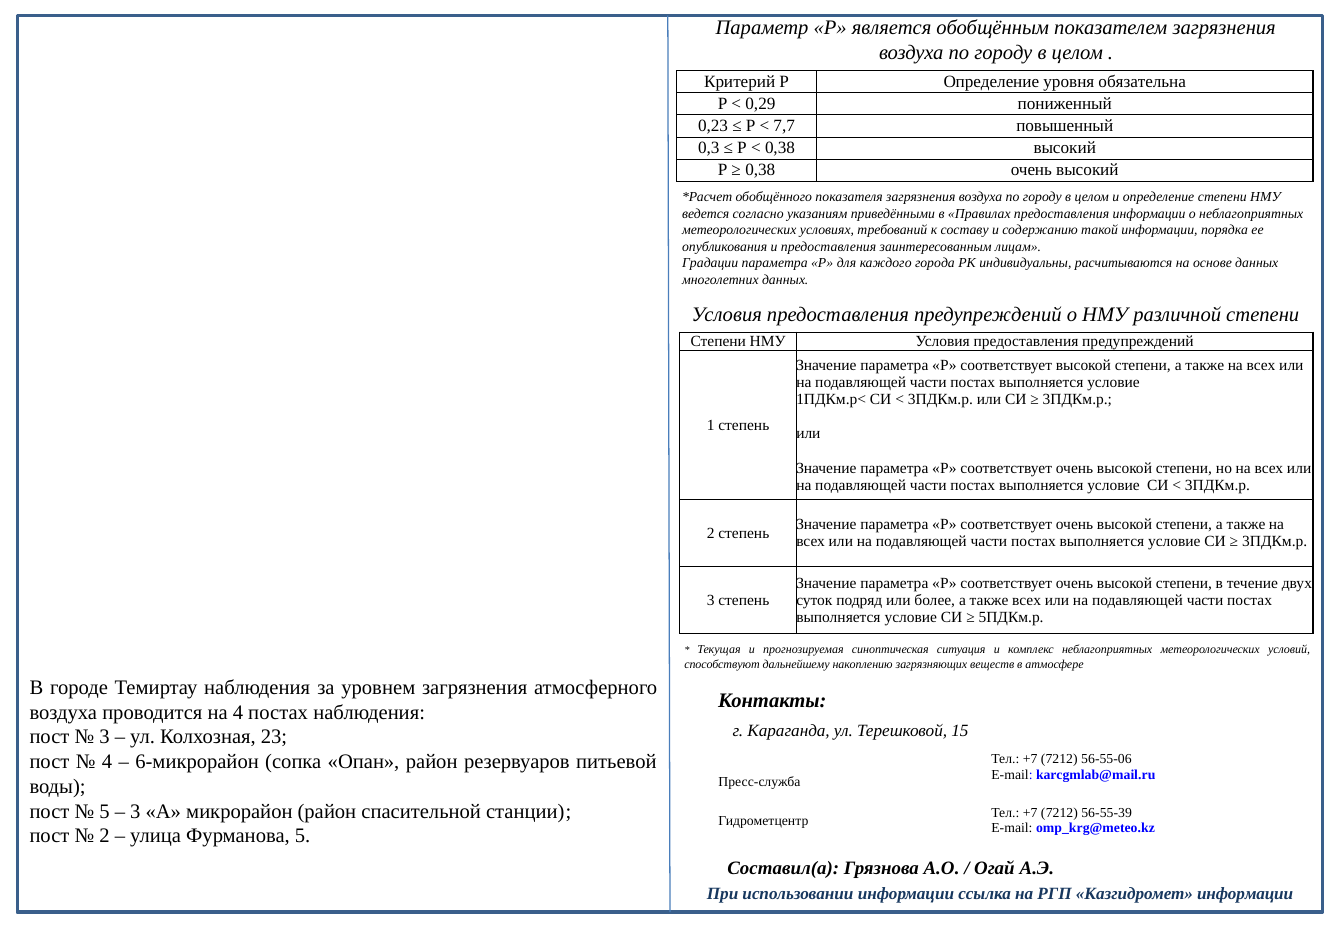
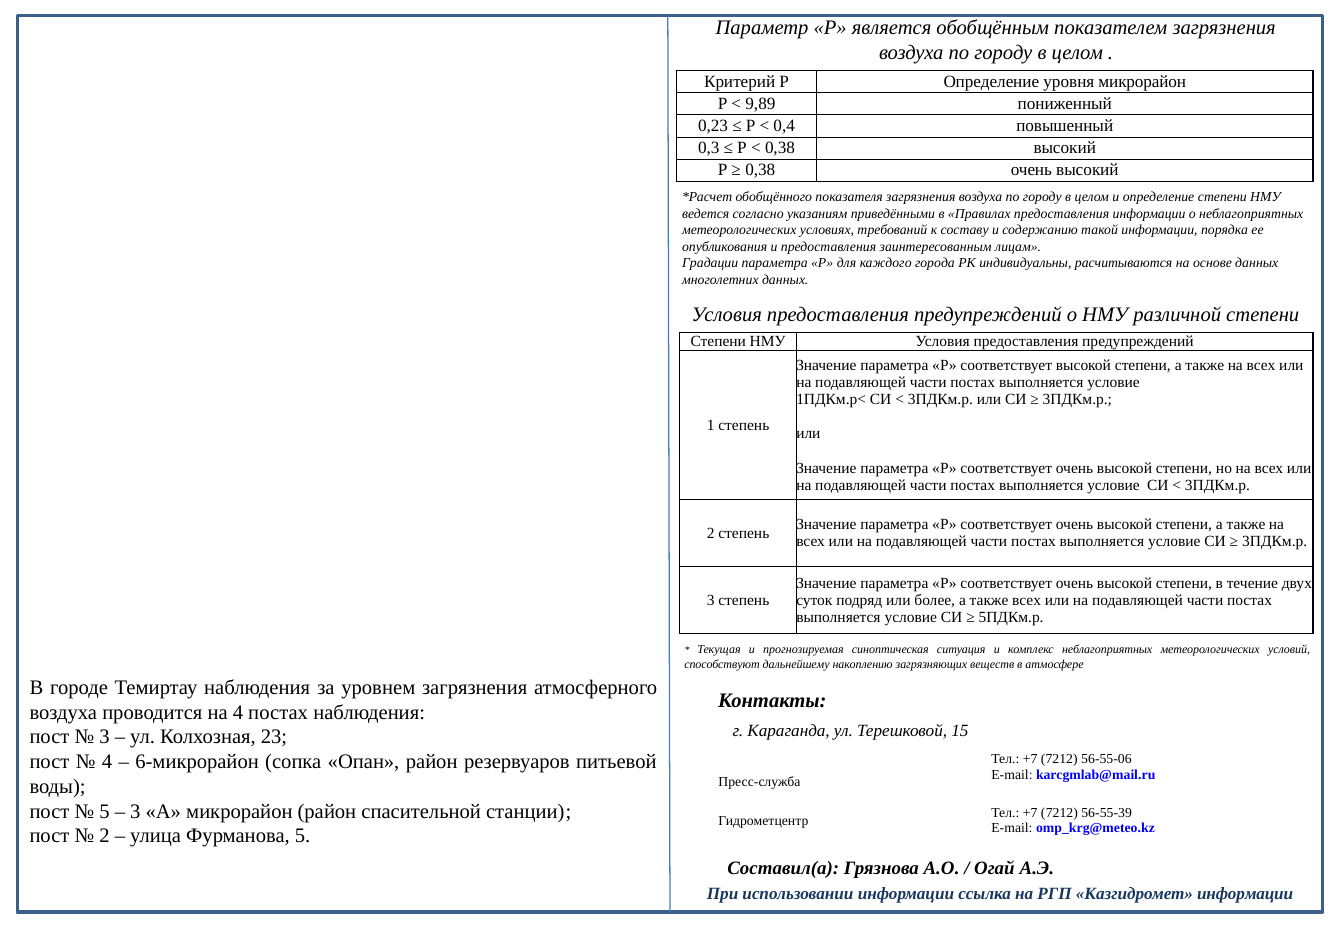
уровня обязательна: обязательна -> микрорайон
0,29: 0,29 -> 9,89
7,7: 7,7 -> 0,4
